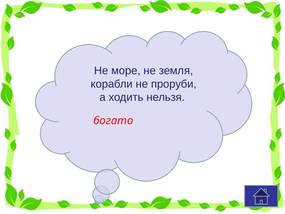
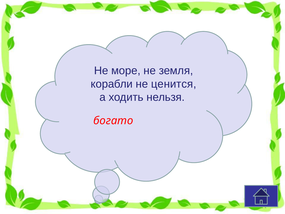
проруби: проруби -> ценится
